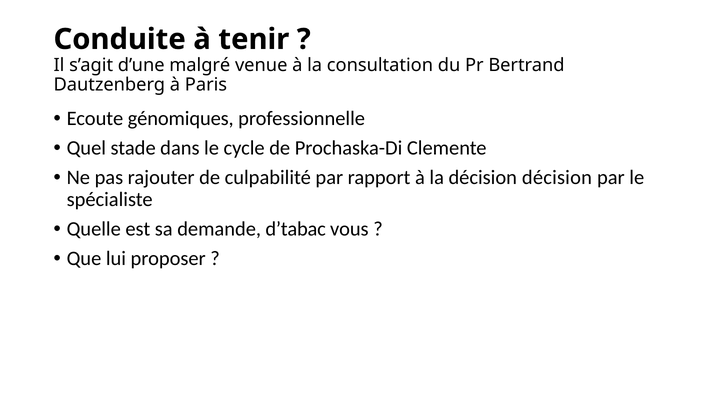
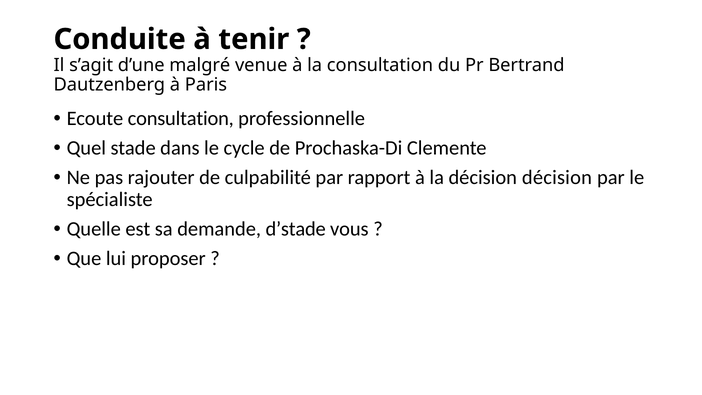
Ecoute génomiques: génomiques -> consultation
d’tabac: d’tabac -> d’stade
